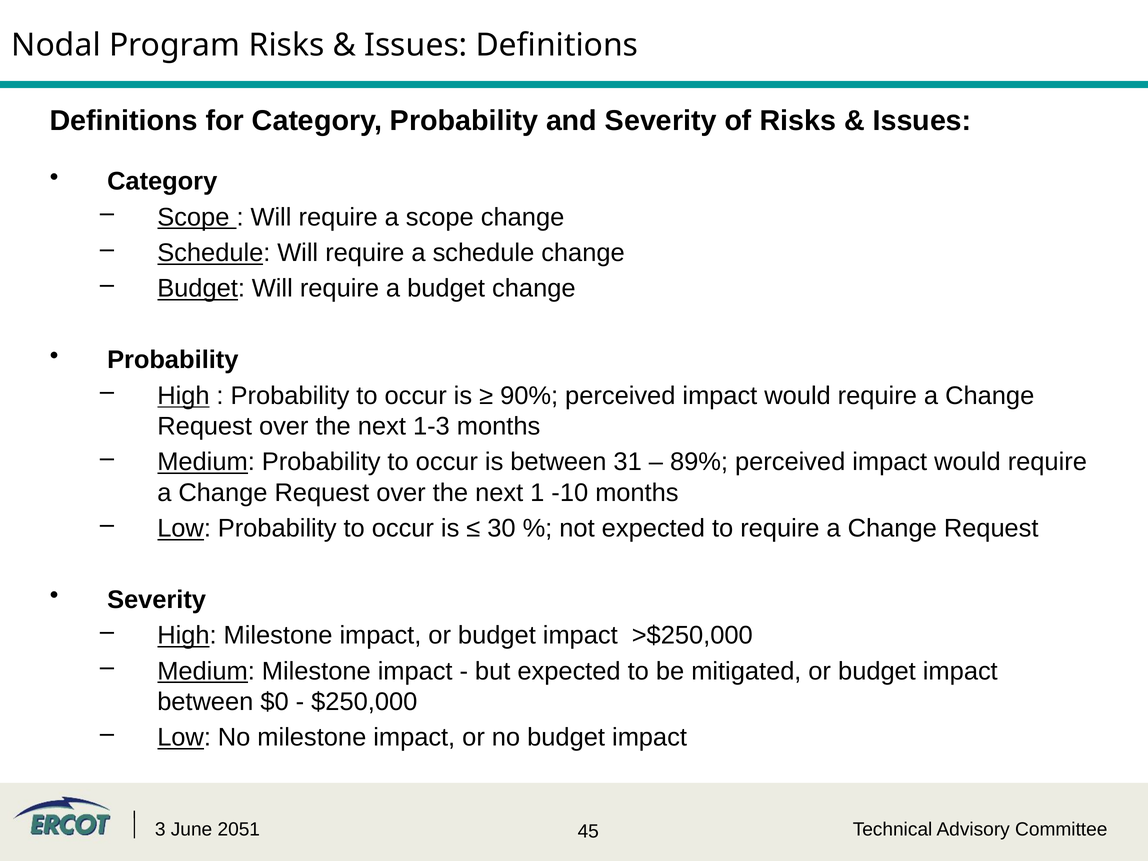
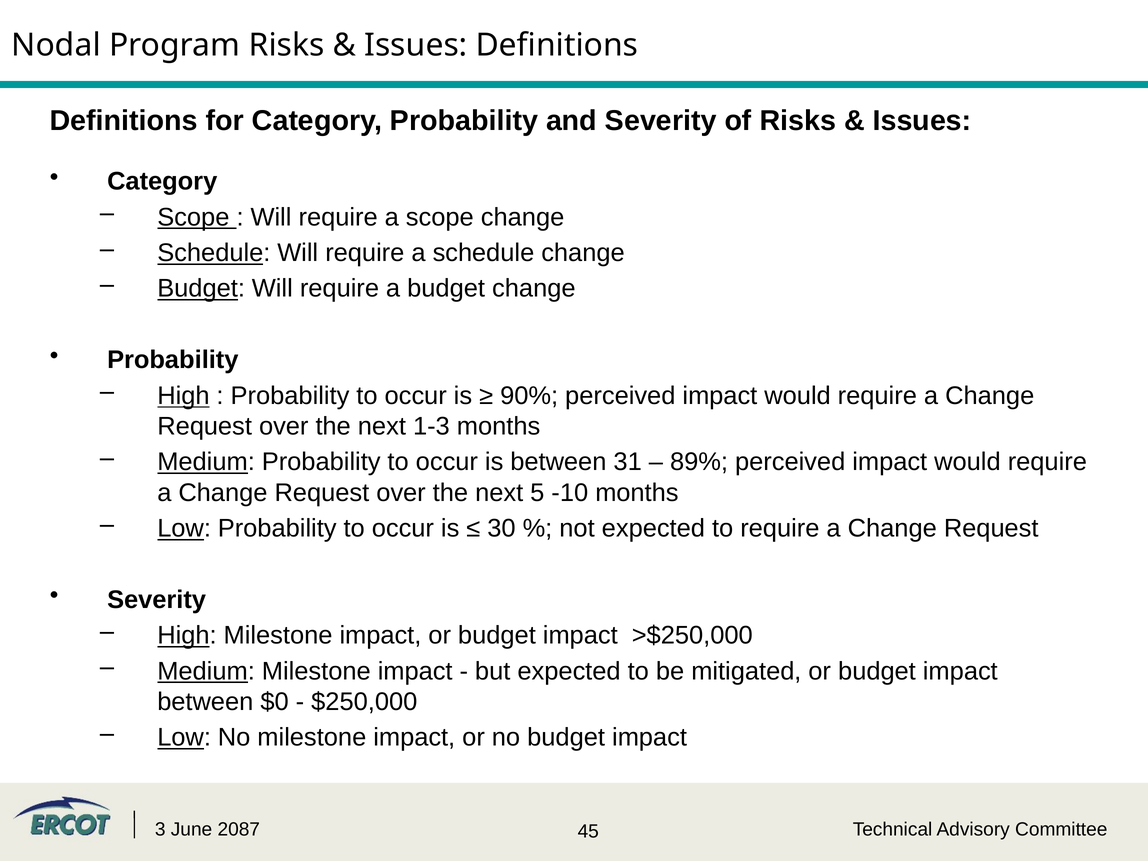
1: 1 -> 5
2051: 2051 -> 2087
